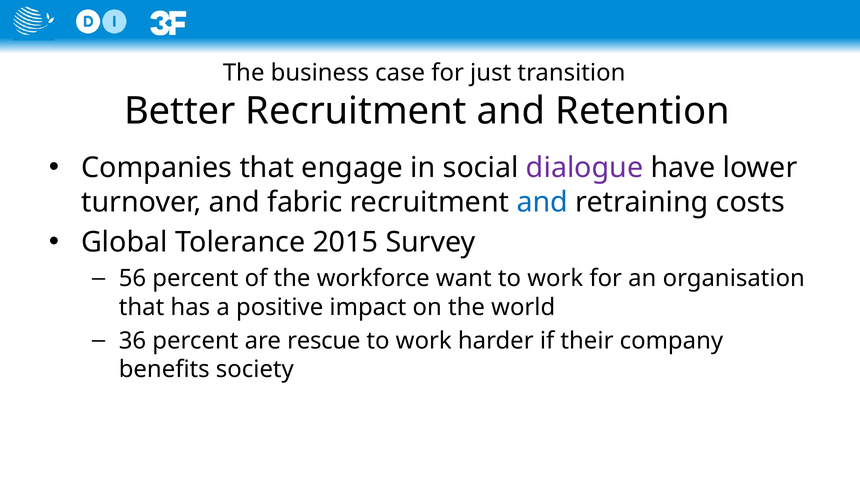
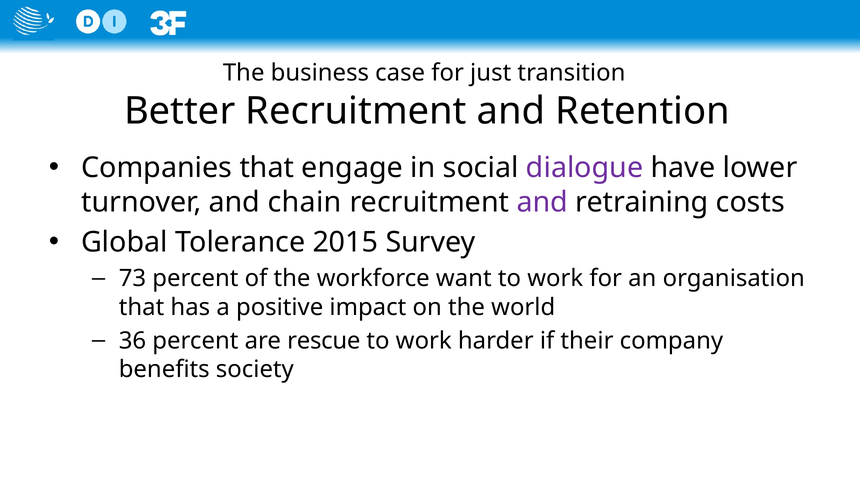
fabric: fabric -> chain
and at (542, 202) colour: blue -> purple
56: 56 -> 73
